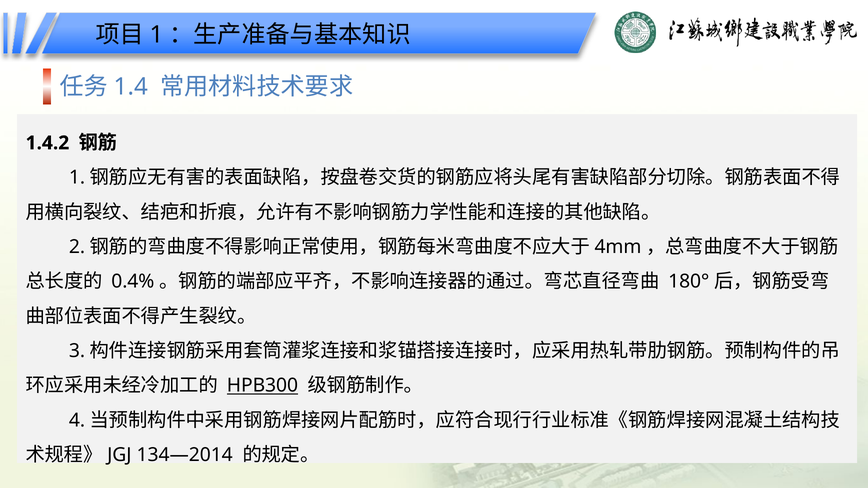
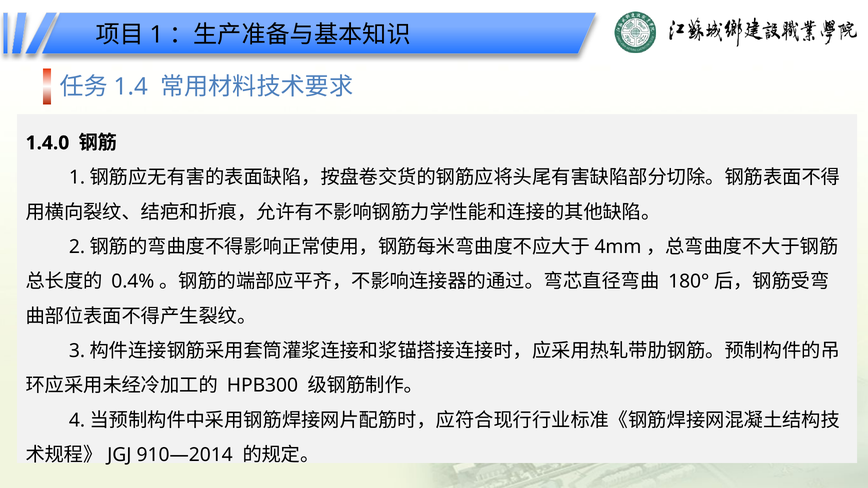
1.4.2: 1.4.2 -> 1.4.0
HPB300 underline: present -> none
134—2014: 134—2014 -> 910—2014
